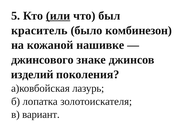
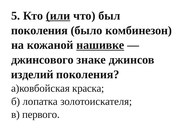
краситель at (39, 30): краситель -> поколения
нашивке underline: none -> present
лазурь: лазурь -> краска
вариант: вариант -> первого
